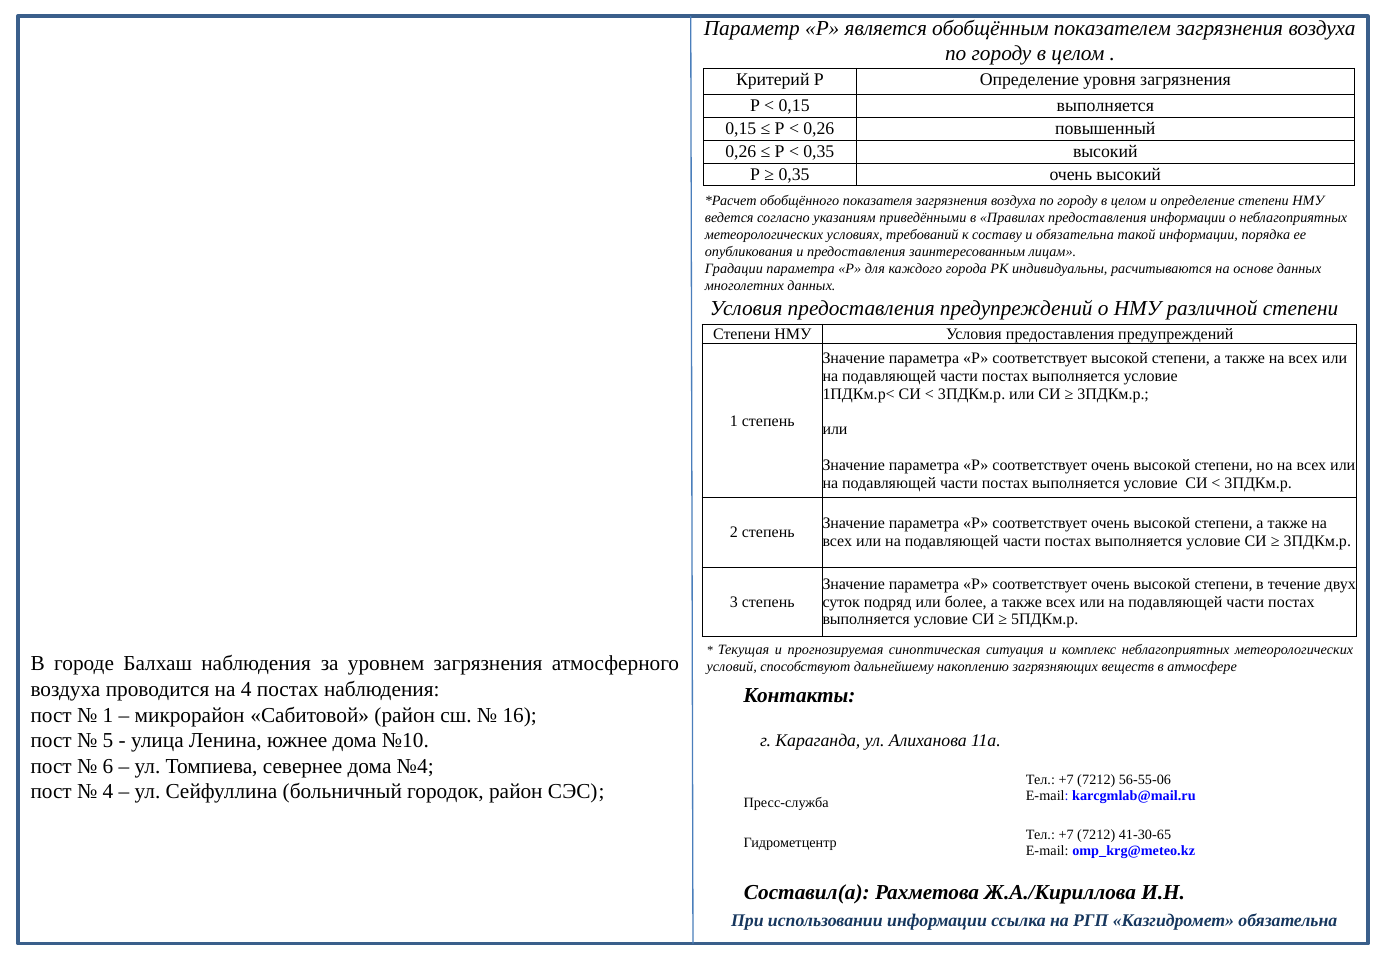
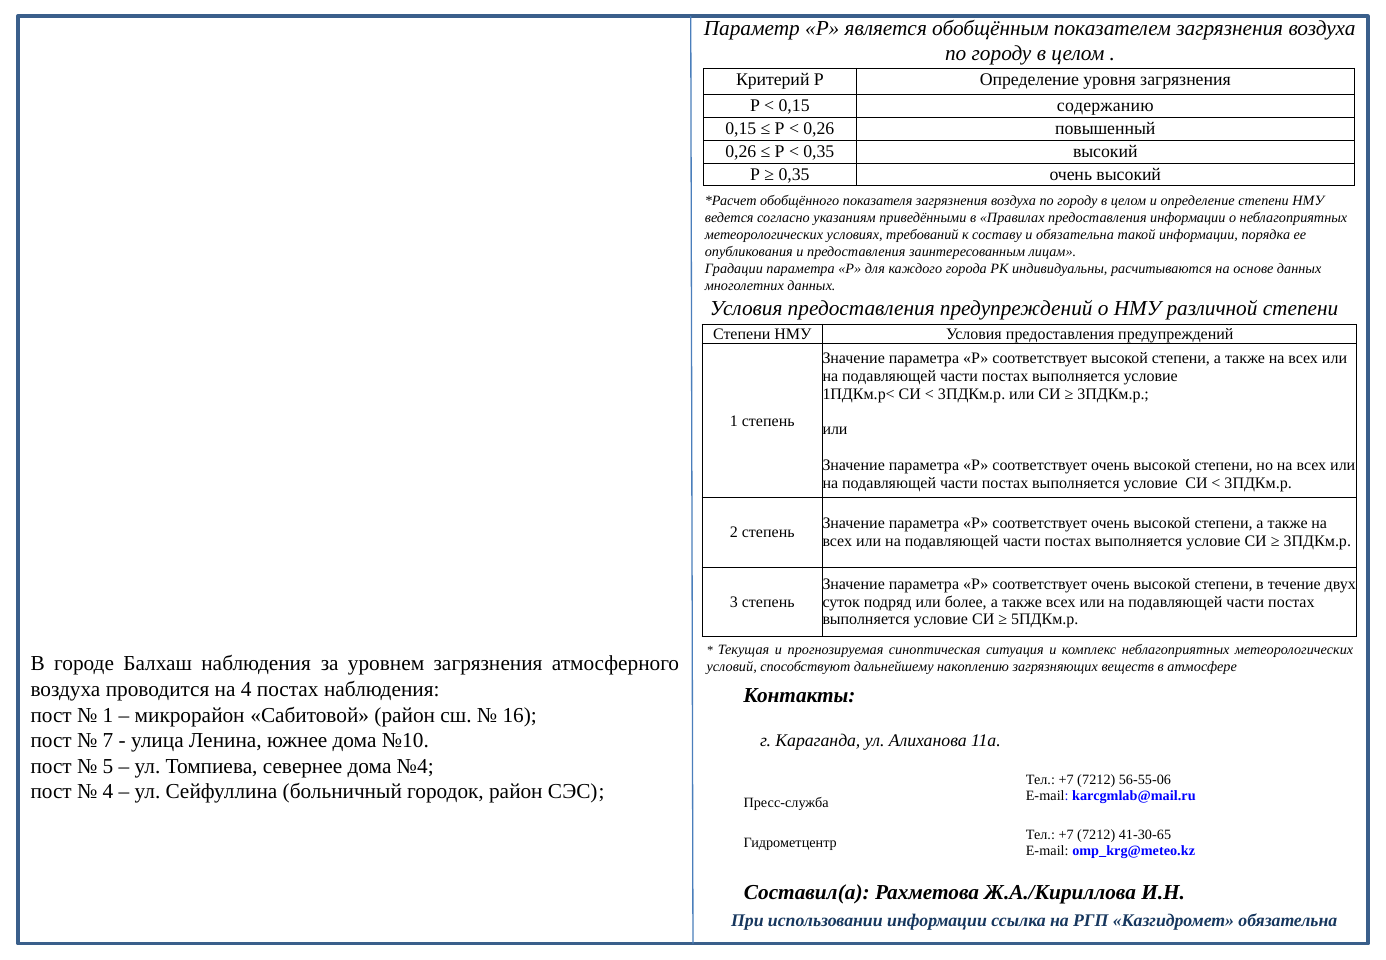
0,15 выполняется: выполняется -> содержанию
5: 5 -> 7
6: 6 -> 5
